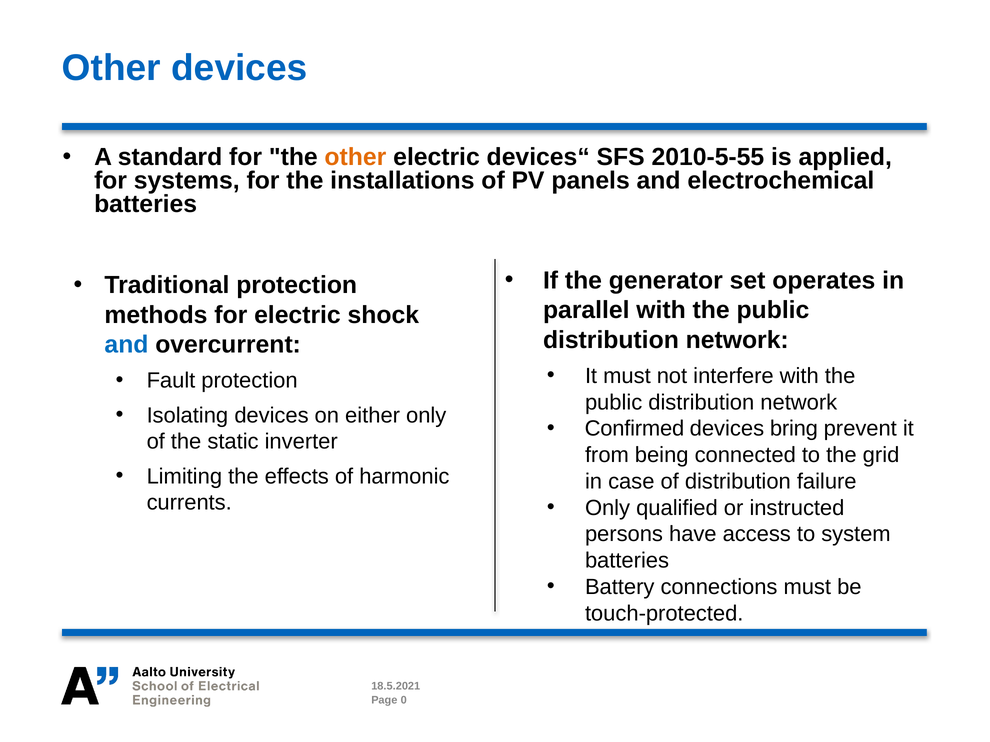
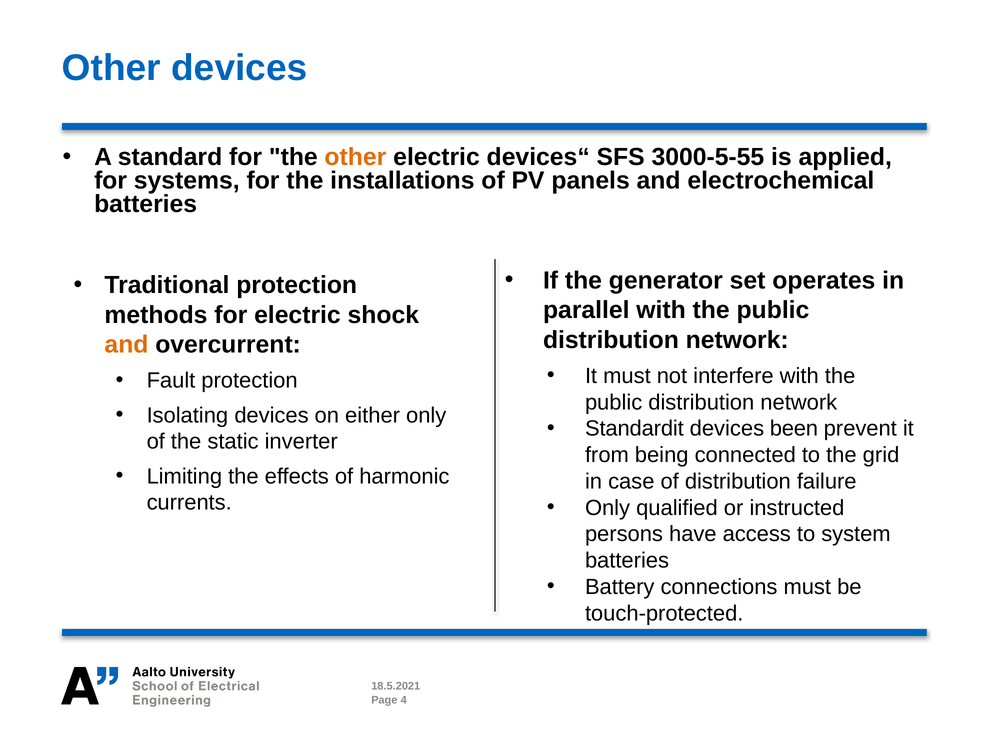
2010-5-55: 2010-5-55 -> 3000-5-55
and at (126, 345) colour: blue -> orange
Confirmed: Confirmed -> Standardit
bring: bring -> been
0: 0 -> 4
